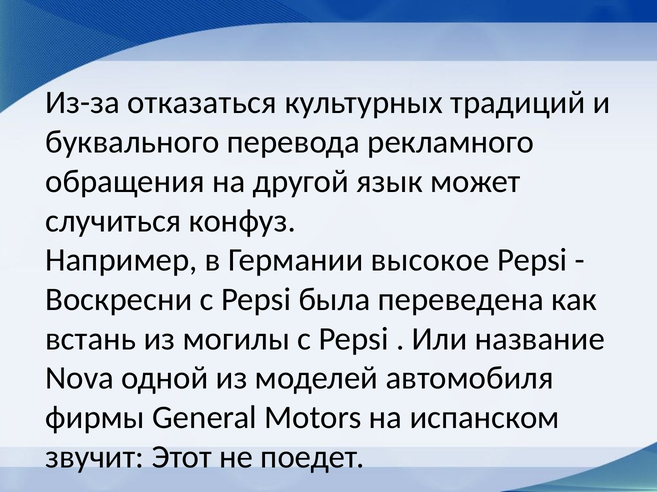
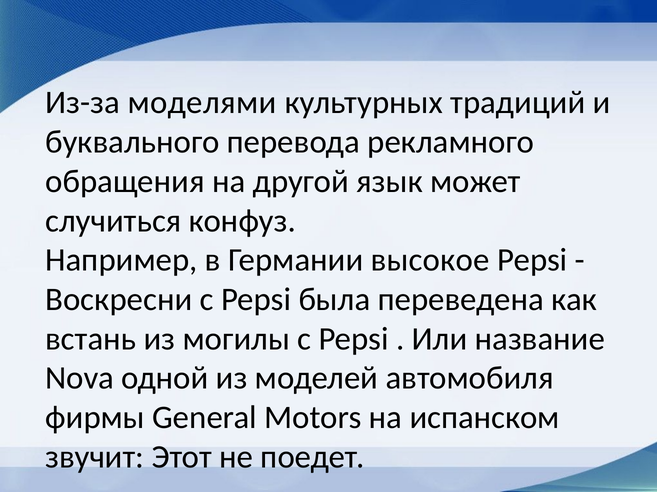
отказаться: отказаться -> моделями
